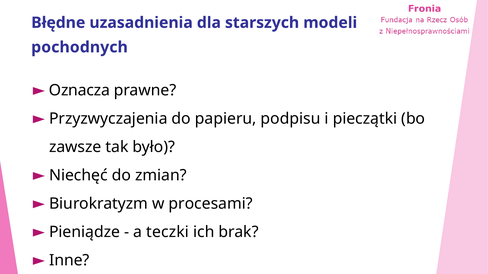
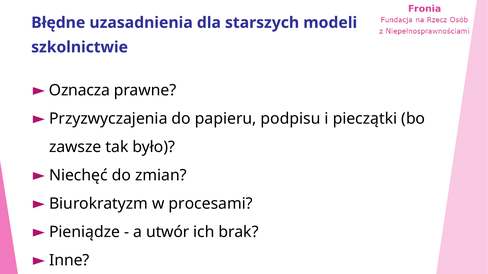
pochodnych: pochodnych -> szkolnictwie
teczki: teczki -> utwór
